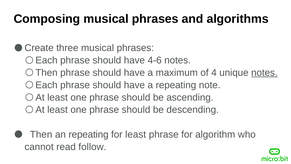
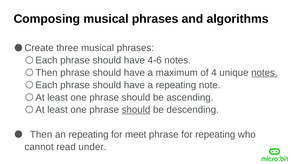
should at (136, 110) underline: none -> present
for least: least -> meet
for algorithm: algorithm -> repeating
follow: follow -> under
